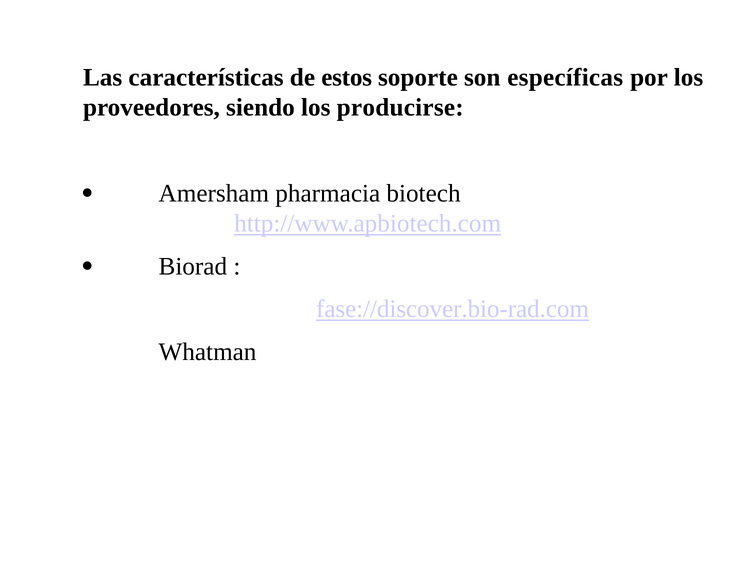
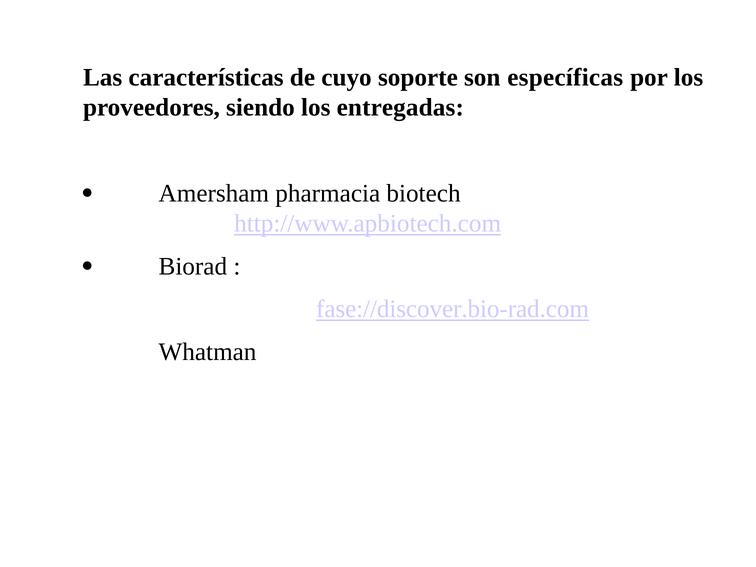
estos: estos -> cuyo
producirse: producirse -> entregadas
